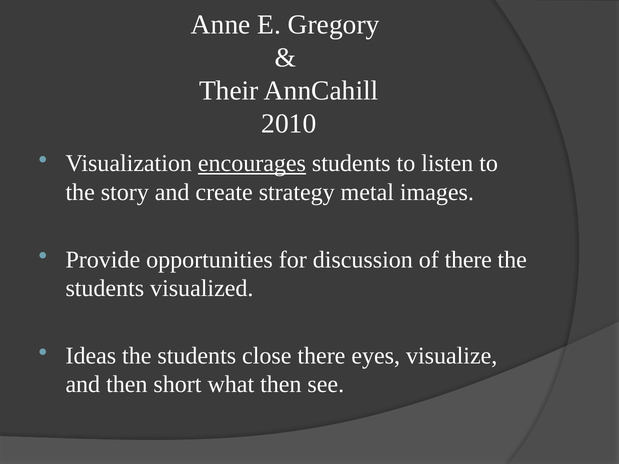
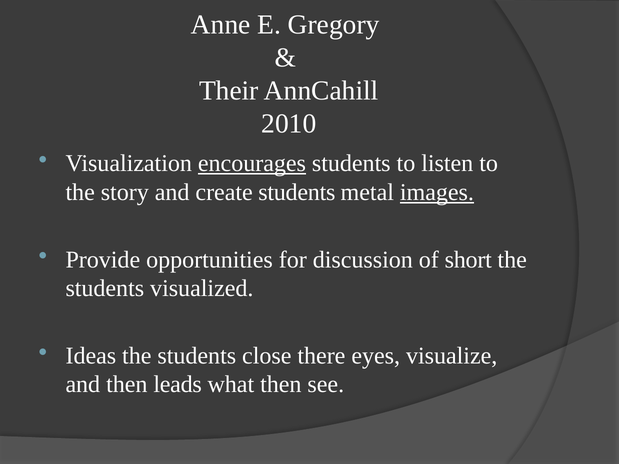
create strategy: strategy -> students
images underline: none -> present
of there: there -> short
short: short -> leads
